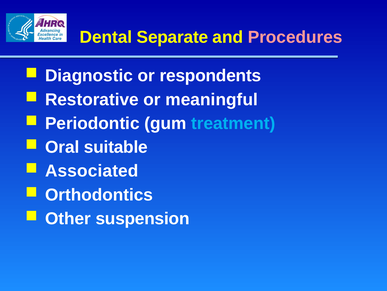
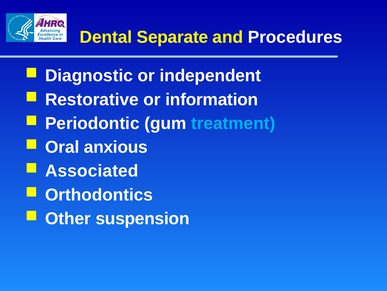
Procedures colour: pink -> white
respondents: respondents -> independent
meaningful: meaningful -> information
suitable: suitable -> anxious
